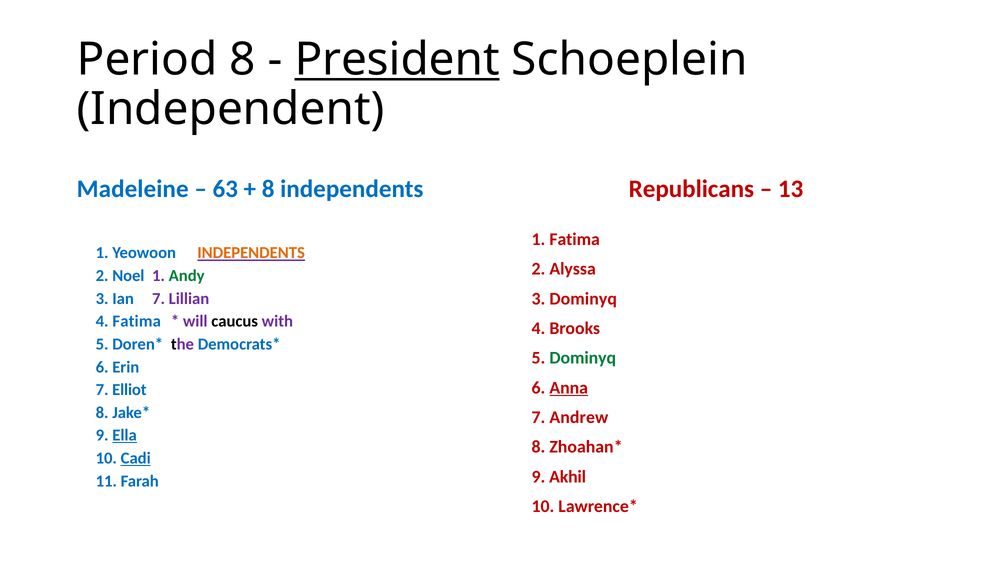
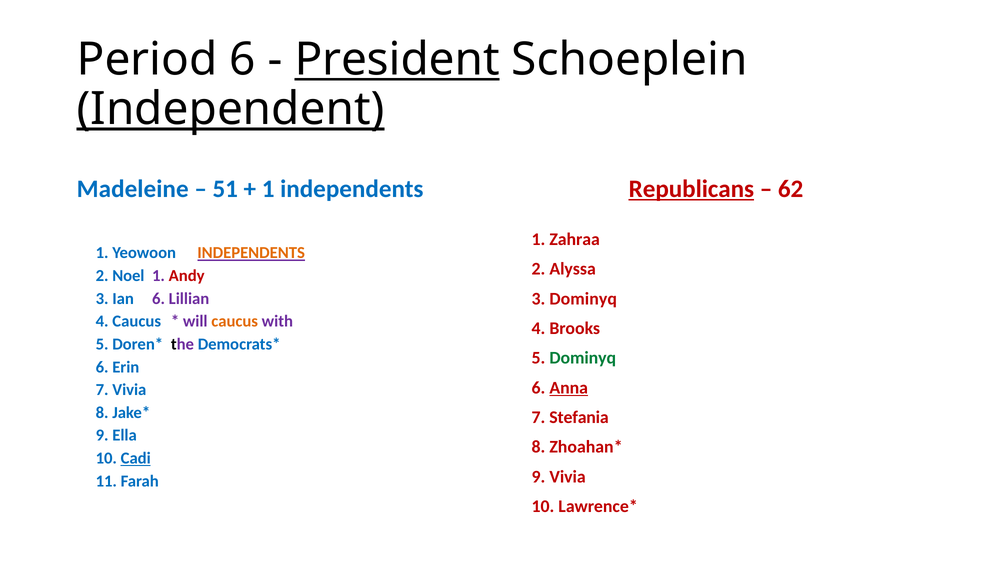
Period 8: 8 -> 6
Independent underline: none -> present
63: 63 -> 51
8 at (268, 189): 8 -> 1
Republicans underline: none -> present
13: 13 -> 62
1 Fatima: Fatima -> Zahraa
Andy colour: green -> red
Ian 7: 7 -> 6
4 Fatima: Fatima -> Caucus
caucus at (235, 321) colour: black -> orange
7 Elliot: Elliot -> Vivia
Andrew: Andrew -> Stefania
Ella underline: present -> none
9 Akhil: Akhil -> Vivia
